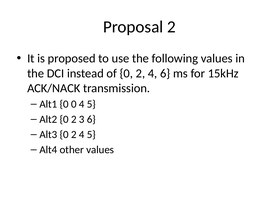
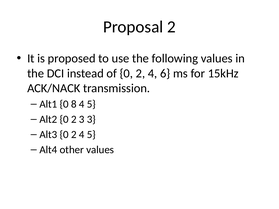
0 0: 0 -> 8
3 6: 6 -> 3
